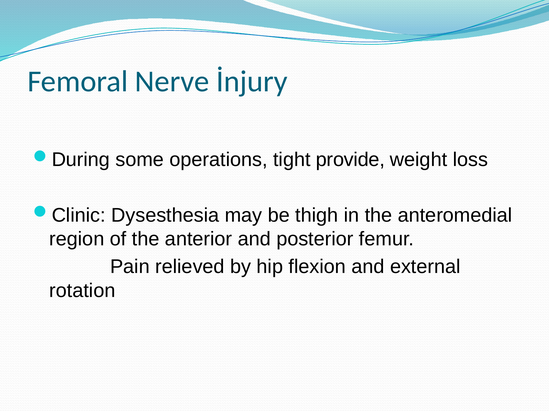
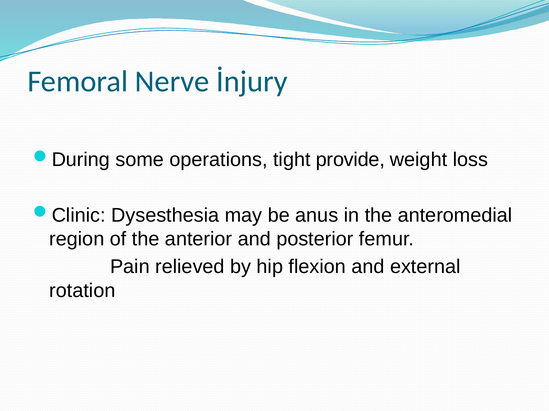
thigh: thigh -> anus
